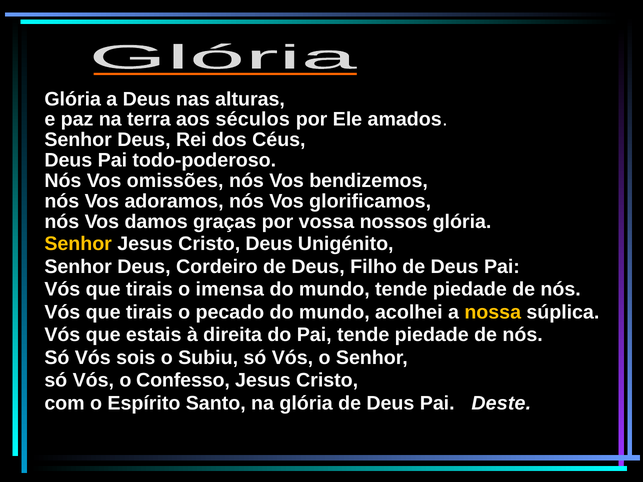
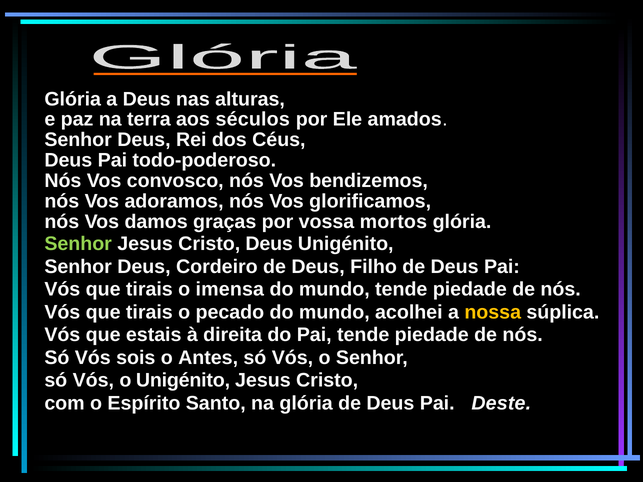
omissões: omissões -> convosco
nossos: nossos -> mortos
Senhor at (78, 244) colour: yellow -> light green
Subiu: Subiu -> Antes
o Confesso: Confesso -> Unigénito
